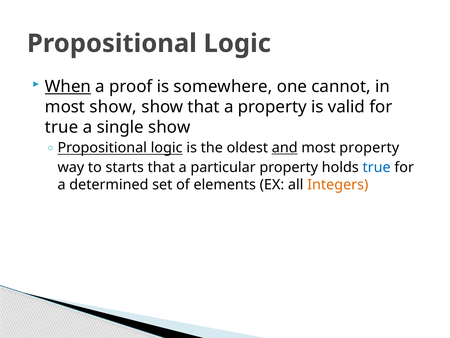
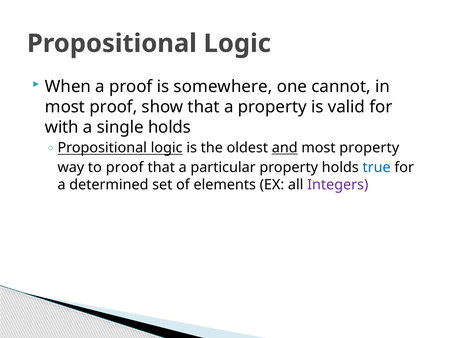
When underline: present -> none
most show: show -> proof
true at (62, 127): true -> with
single show: show -> holds
to starts: starts -> proof
Integers colour: orange -> purple
